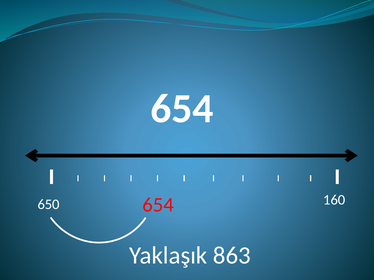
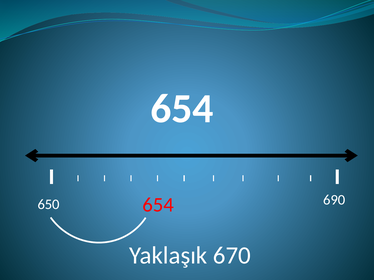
160: 160 -> 690
863: 863 -> 670
